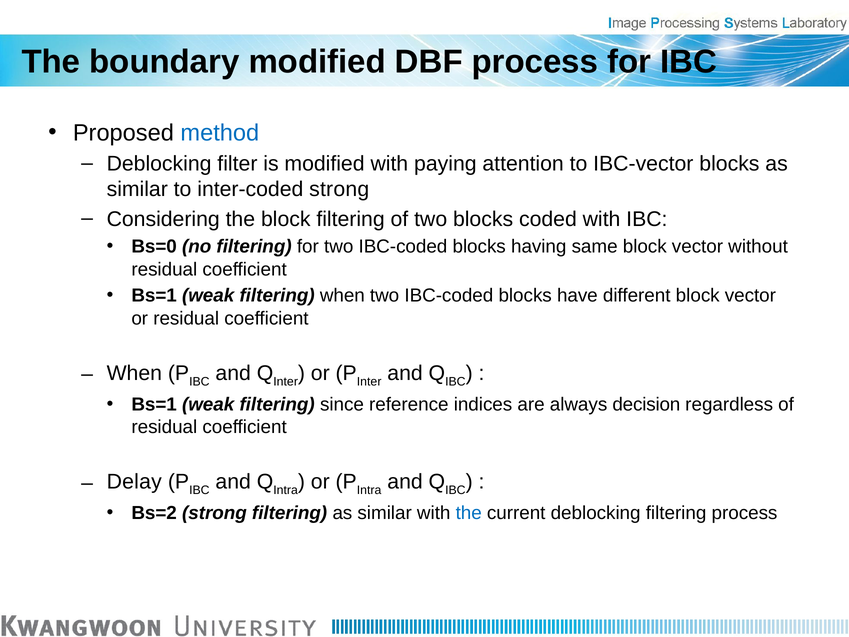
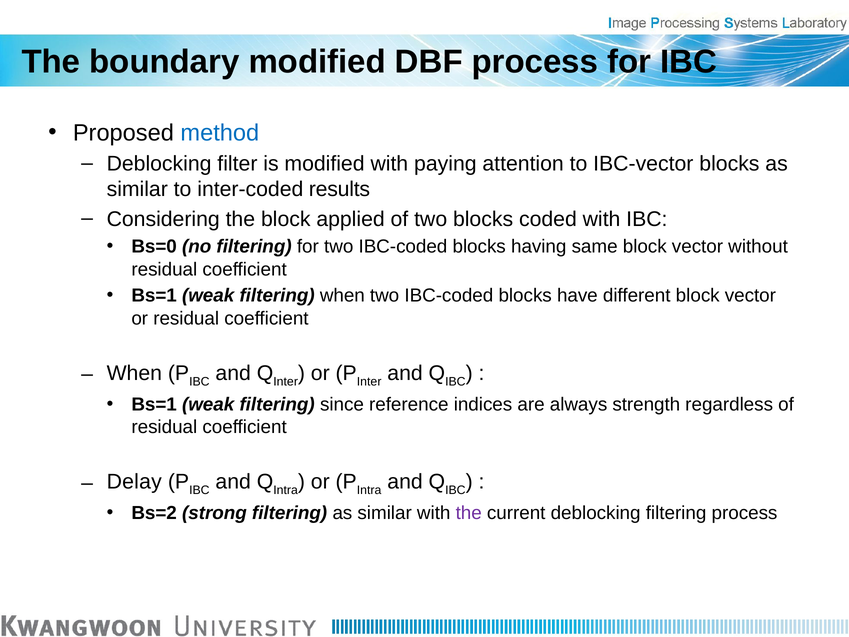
inter-coded strong: strong -> results
block filtering: filtering -> applied
decision: decision -> strength
the at (469, 513) colour: blue -> purple
